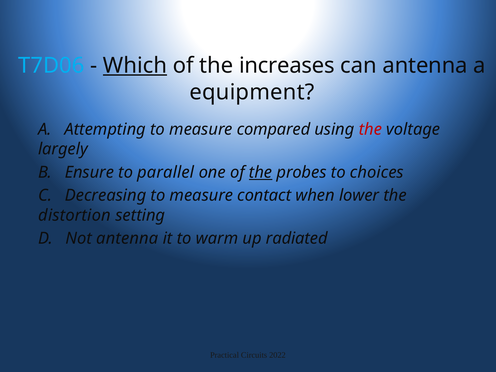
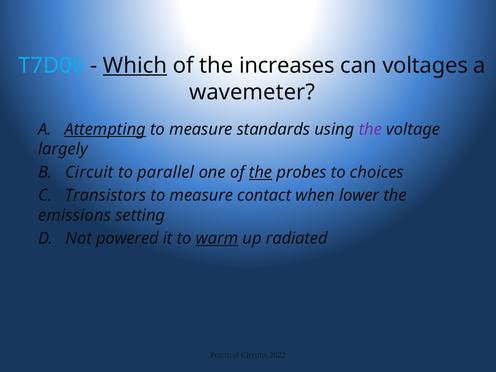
can antenna: antenna -> voltages
equipment: equipment -> wavemeter
Attempting underline: none -> present
compared: compared -> standards
the at (370, 129) colour: red -> purple
Ensure: Ensure -> Circuit
Decreasing: Decreasing -> Transistors
distortion: distortion -> emissions
Not antenna: antenna -> powered
warm underline: none -> present
